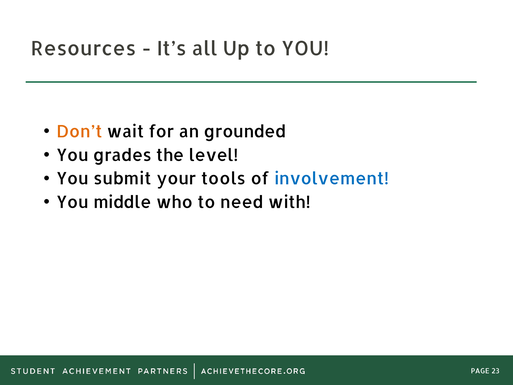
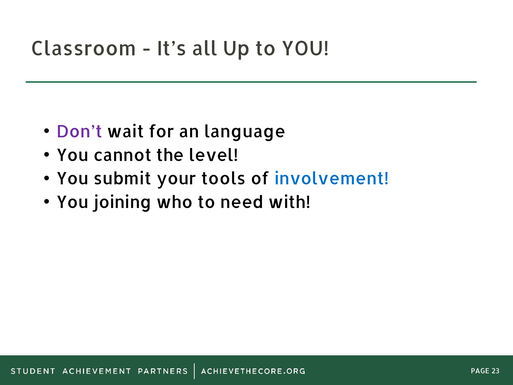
Resources: Resources -> Classroom
Don’t colour: orange -> purple
grounded: grounded -> language
grades: grades -> cannot
middle: middle -> joining
